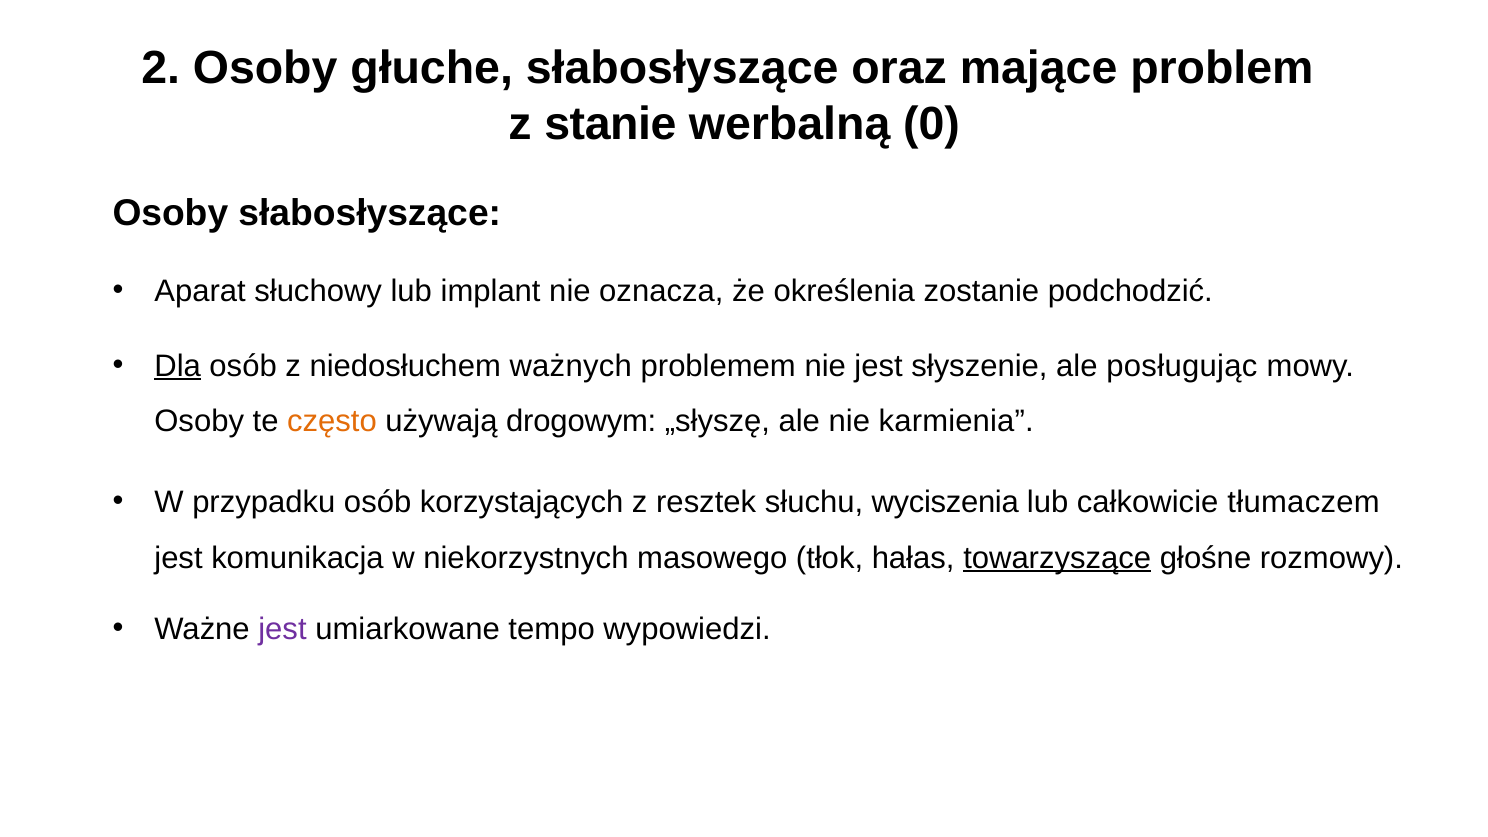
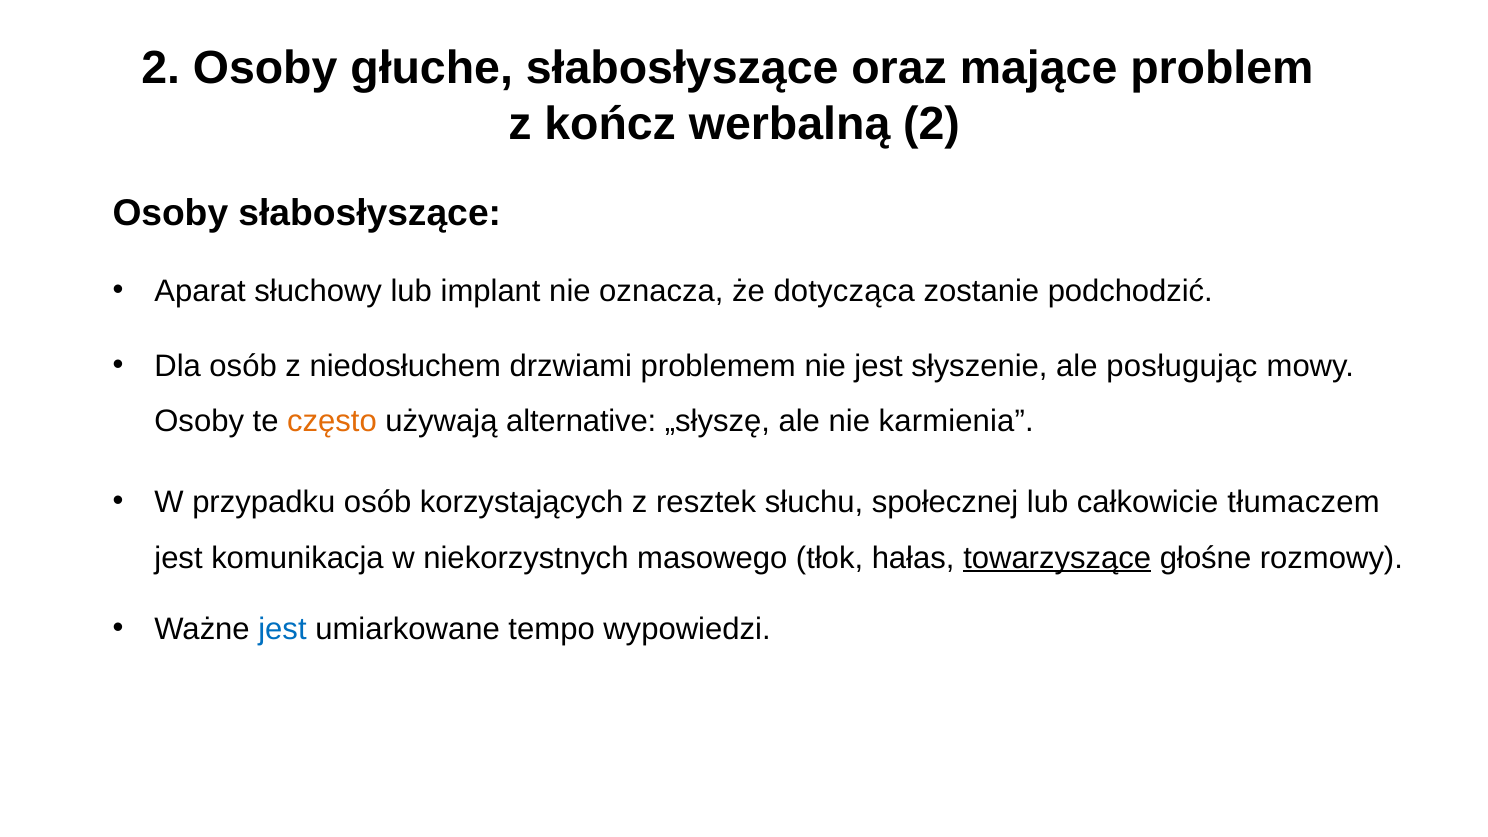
stanie: stanie -> kończ
werbalną 0: 0 -> 2
określenia: określenia -> dotycząca
Dla underline: present -> none
ważnych: ważnych -> drzwiami
drogowym: drogowym -> alternative
wyciszenia: wyciszenia -> społecznej
jest at (282, 629) colour: purple -> blue
